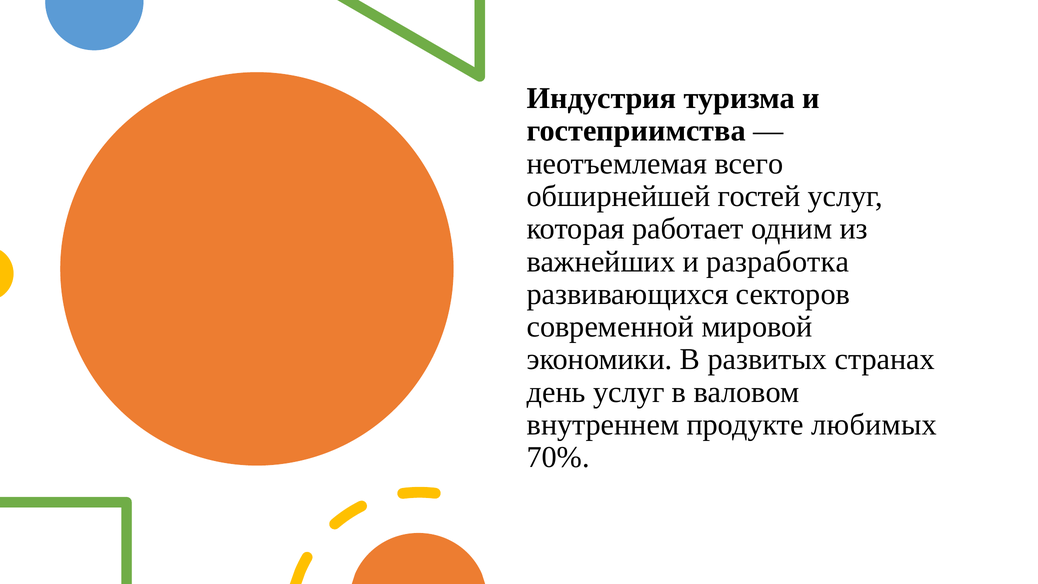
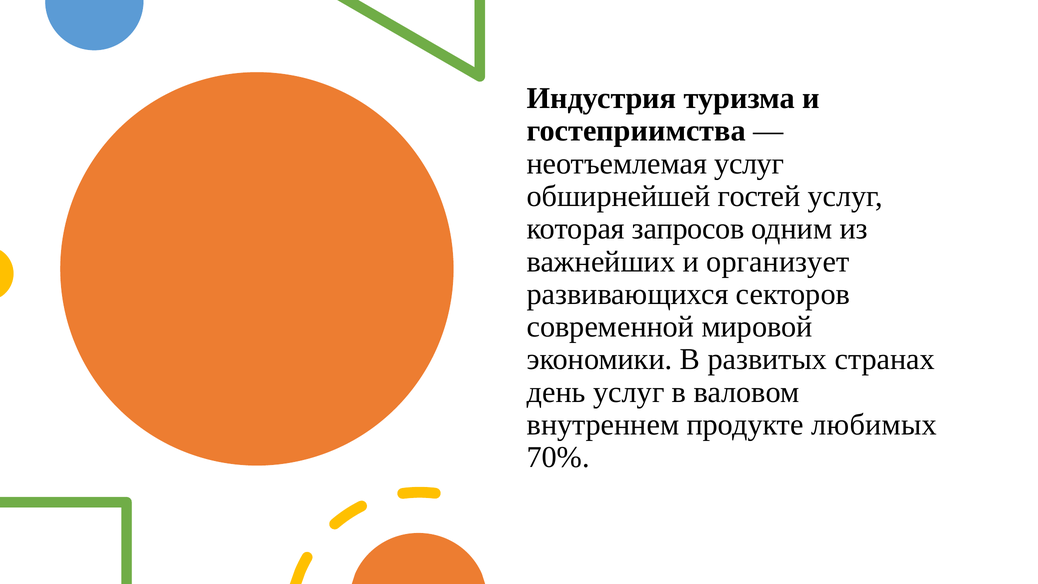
всего at (749, 164): всего -> услуг
работает: работает -> запросов
разработка: разработка -> организует
